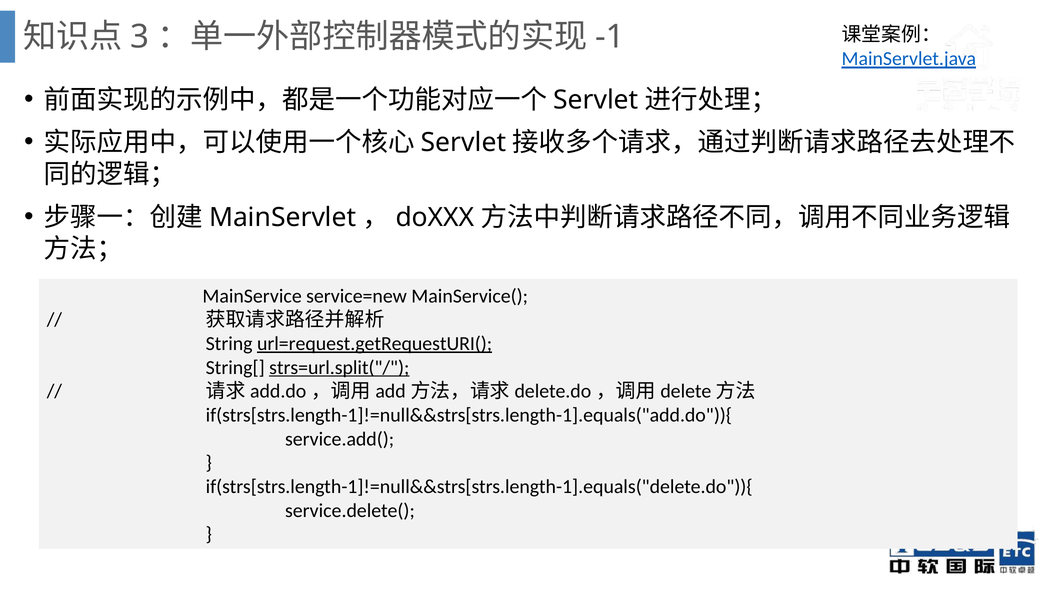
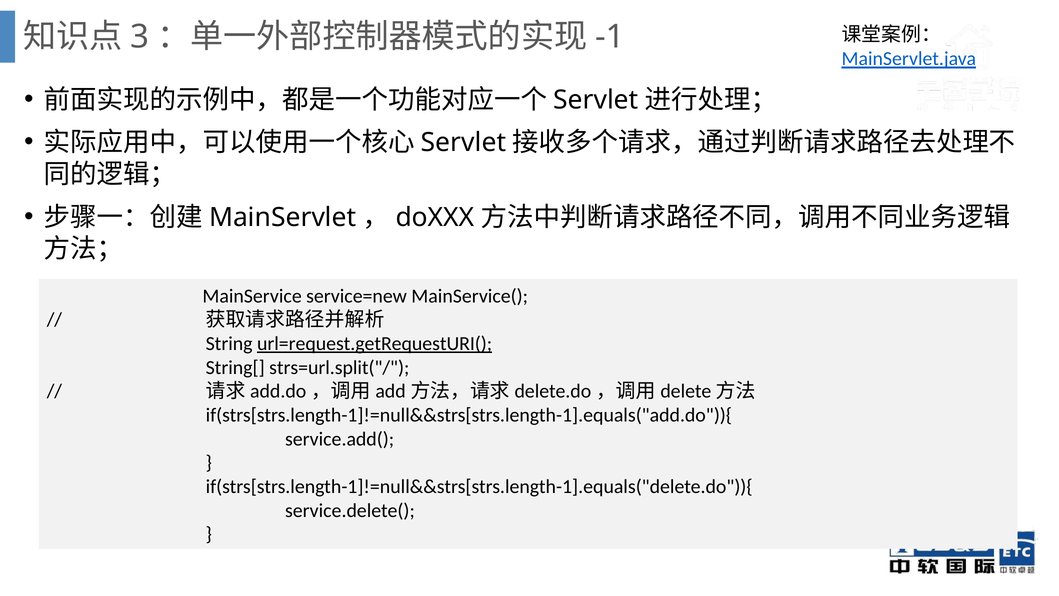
strs=url.split("/ underline: present -> none
